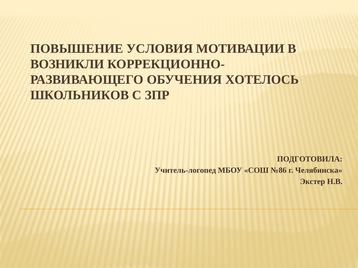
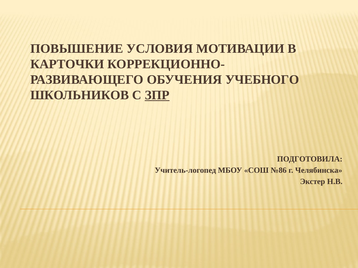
ВОЗНИКЛИ: ВОЗНИКЛИ -> КАРТОЧКИ
ХОТЕЛОСЬ: ХОТЕЛОСЬ -> УЧЕБНОГО
ЗПР underline: none -> present
